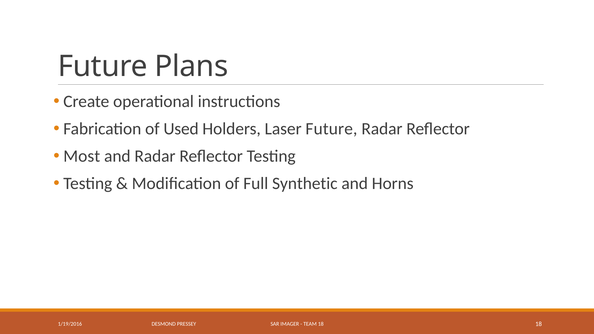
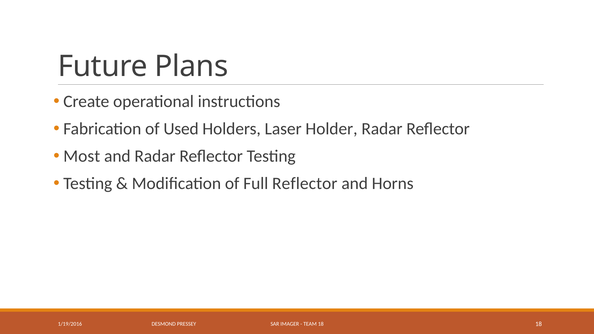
Laser Future: Future -> Holder
Full Synthetic: Synthetic -> Reflector
